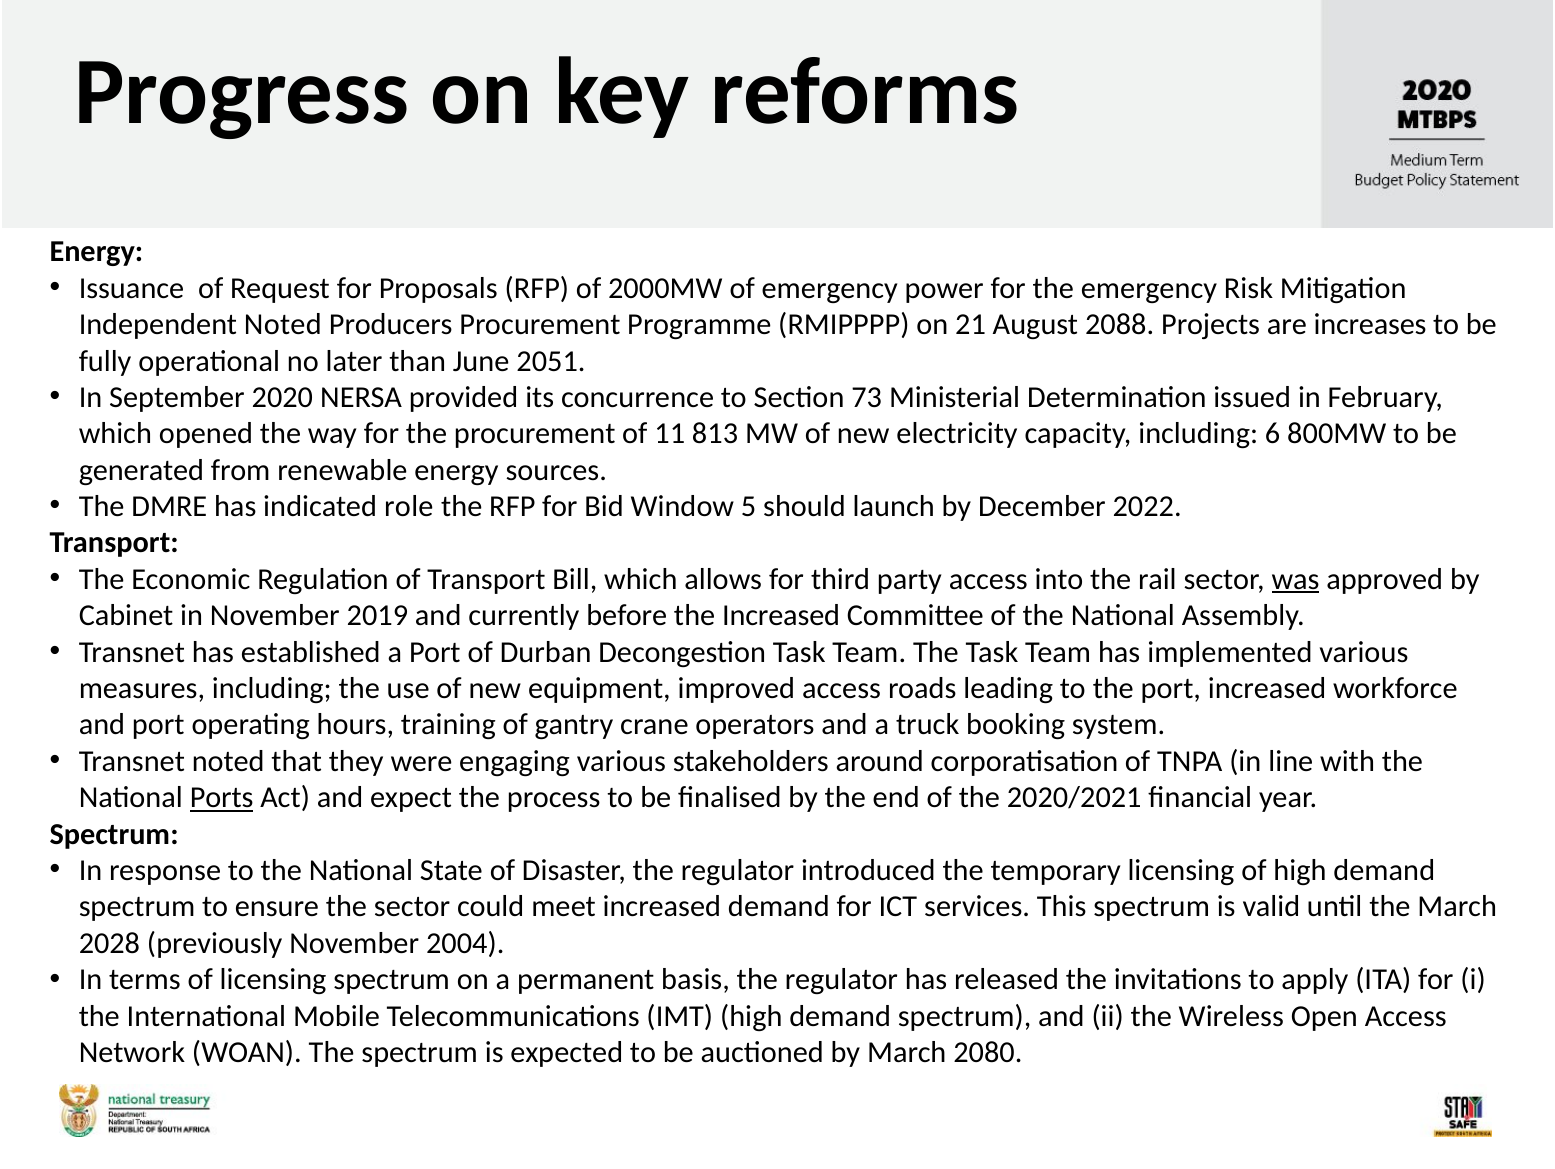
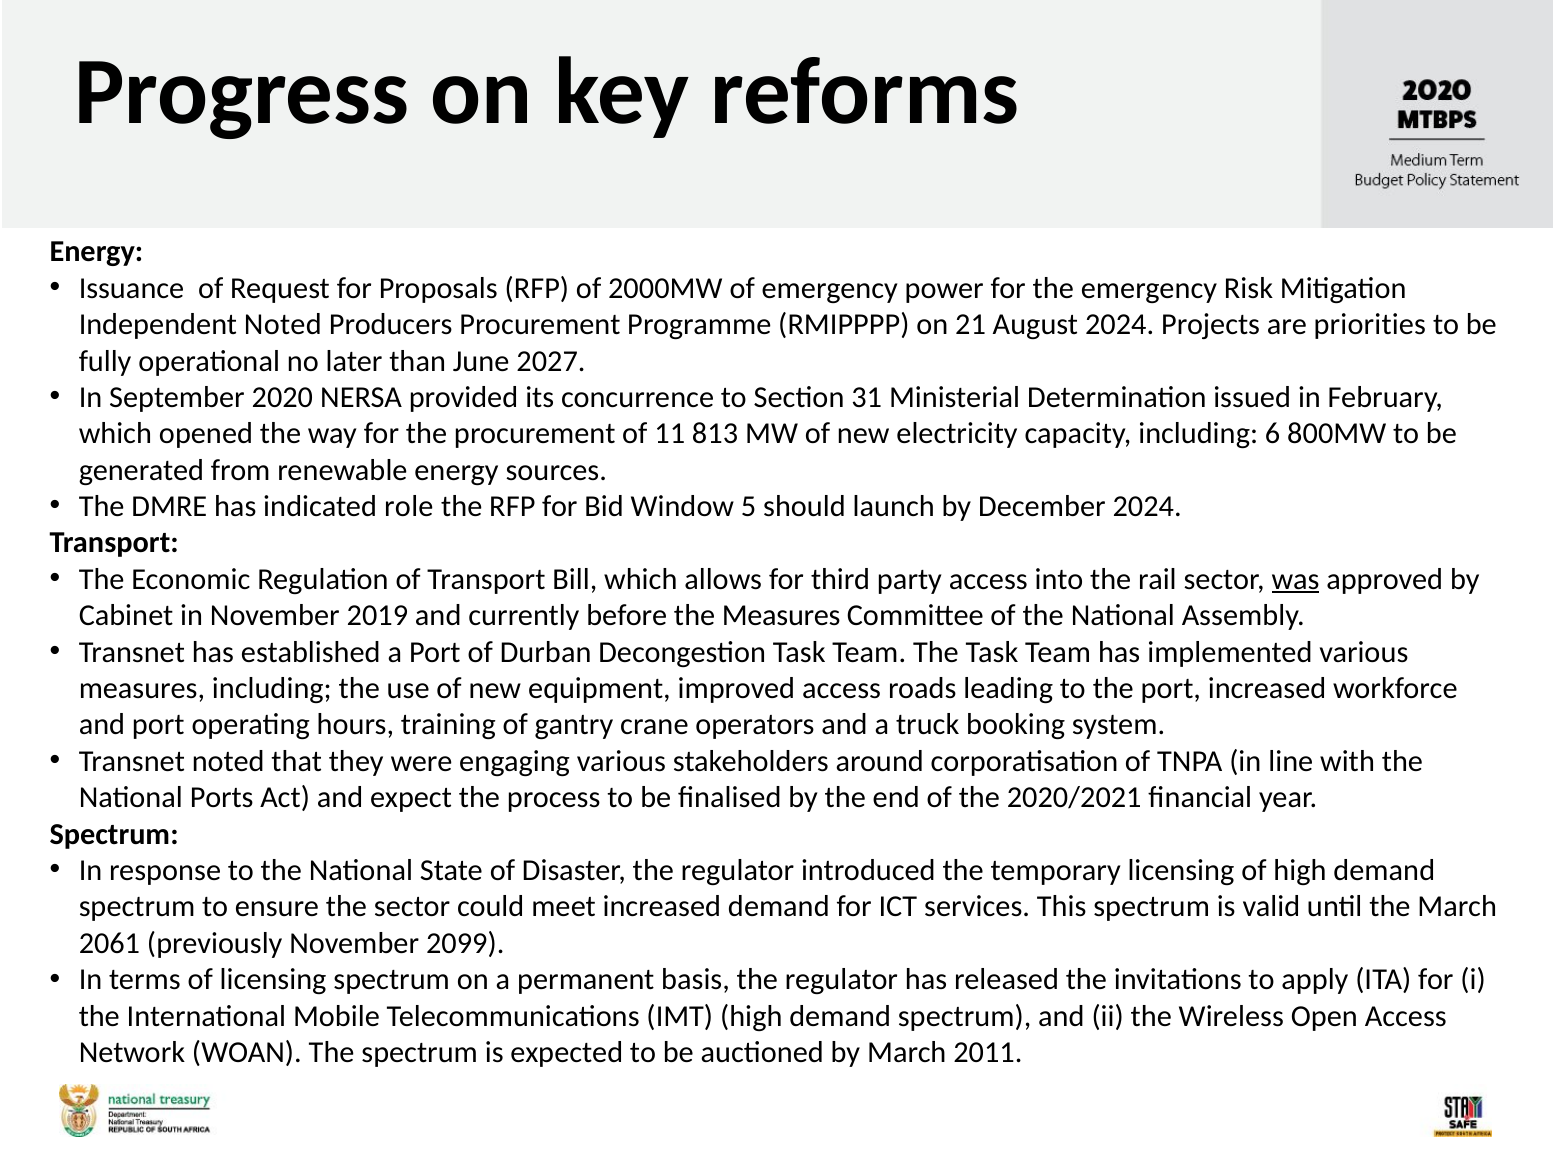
August 2088: 2088 -> 2024
increases: increases -> priorities
2051: 2051 -> 2027
73: 73 -> 31
December 2022: 2022 -> 2024
the Increased: Increased -> Measures
Ports underline: present -> none
2028: 2028 -> 2061
2004: 2004 -> 2099
2080: 2080 -> 2011
